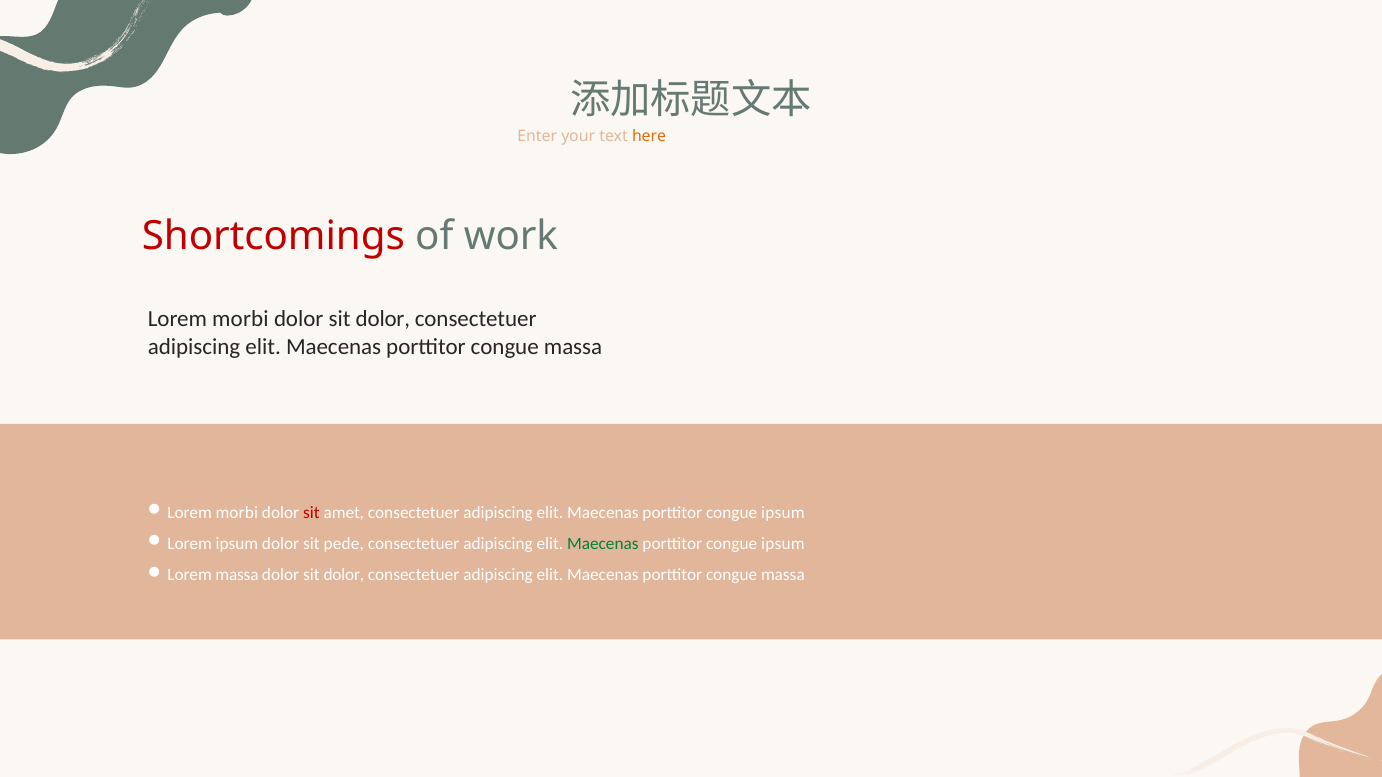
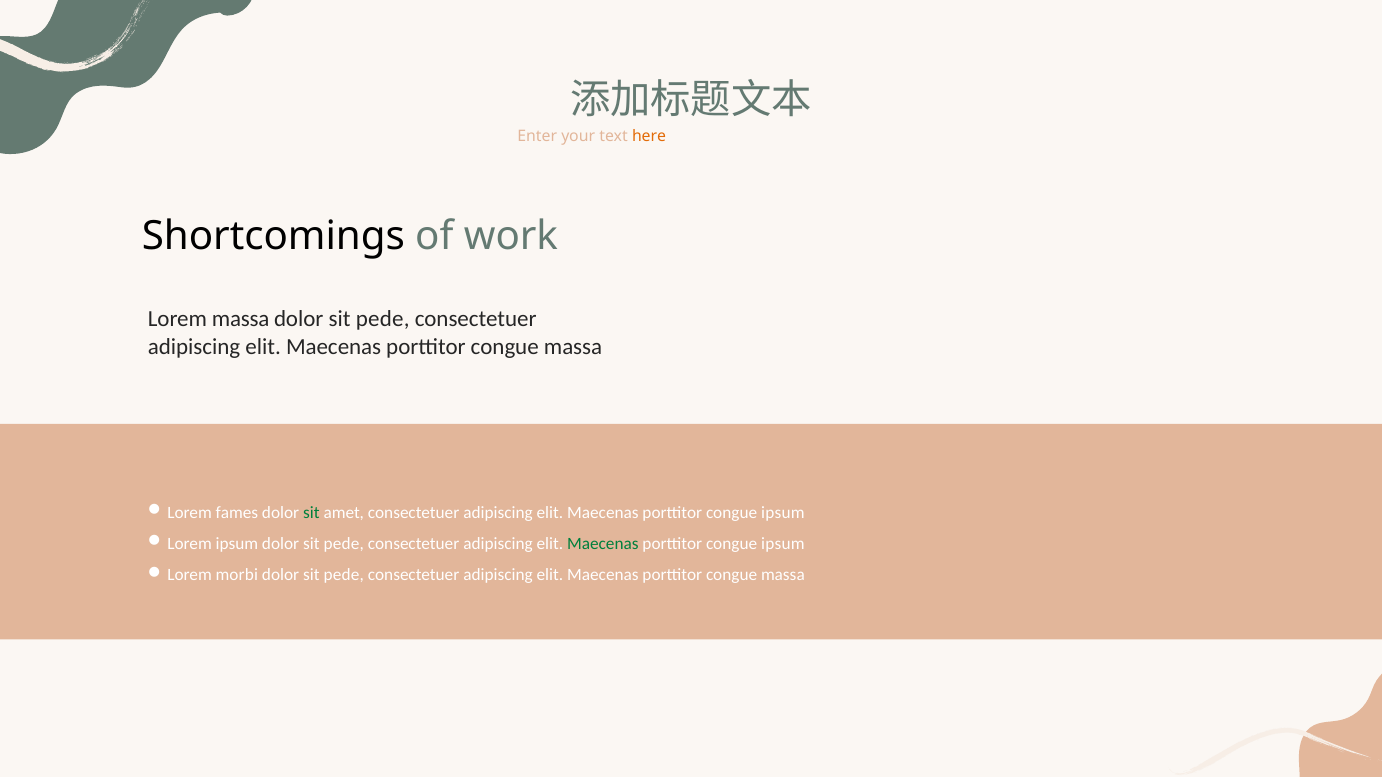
Shortcomings colour: red -> black
Lorem morbi: morbi -> massa
dolor at (383, 319): dolor -> pede
morbi at (237, 513): morbi -> fames
sit at (311, 513) colour: red -> green
massa at (237, 575): massa -> morbi
dolor at (344, 575): dolor -> pede
